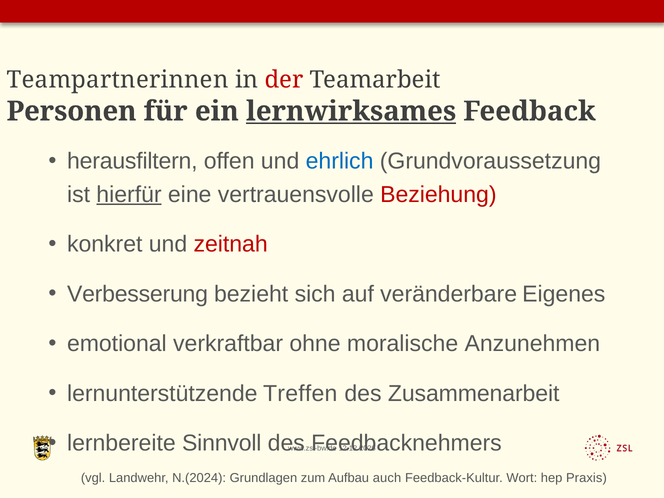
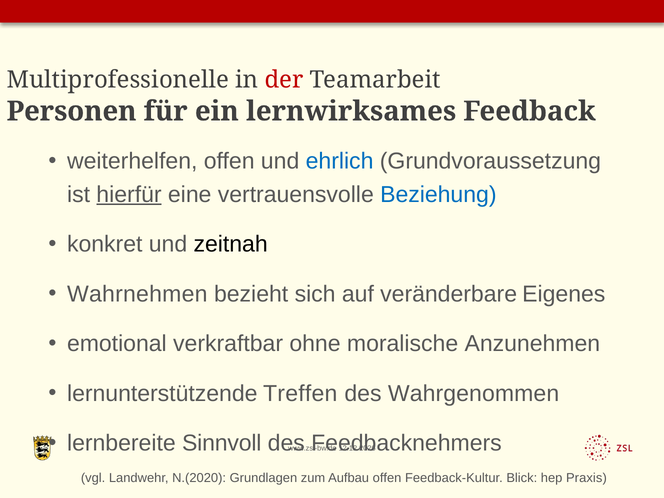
Teampartnerinnen: Teampartnerinnen -> Multiprofessionelle
lernwirksames underline: present -> none
herausfiltern: herausfiltern -> weiterhelfen
Beziehung colour: red -> blue
zeitnah colour: red -> black
Verbesserung: Verbesserung -> Wahrnehmen
Zusammenarbeit: Zusammenarbeit -> Wahrgenommen
N.(2024: N.(2024 -> N.(2020
Aufbau auch: auch -> offen
Wort: Wort -> Blick
